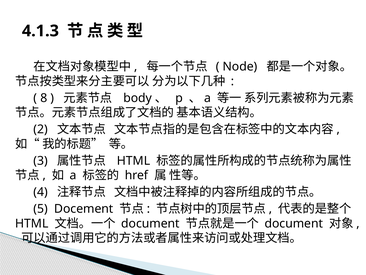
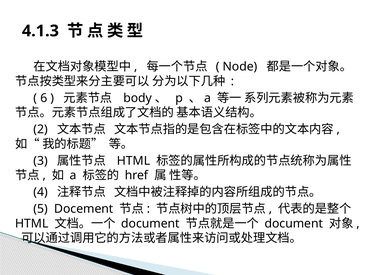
8: 8 -> 6
